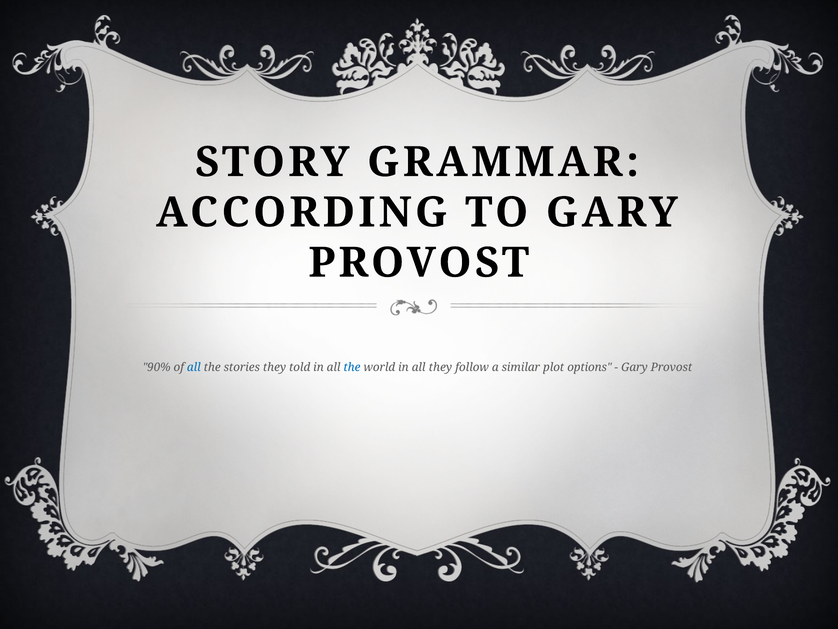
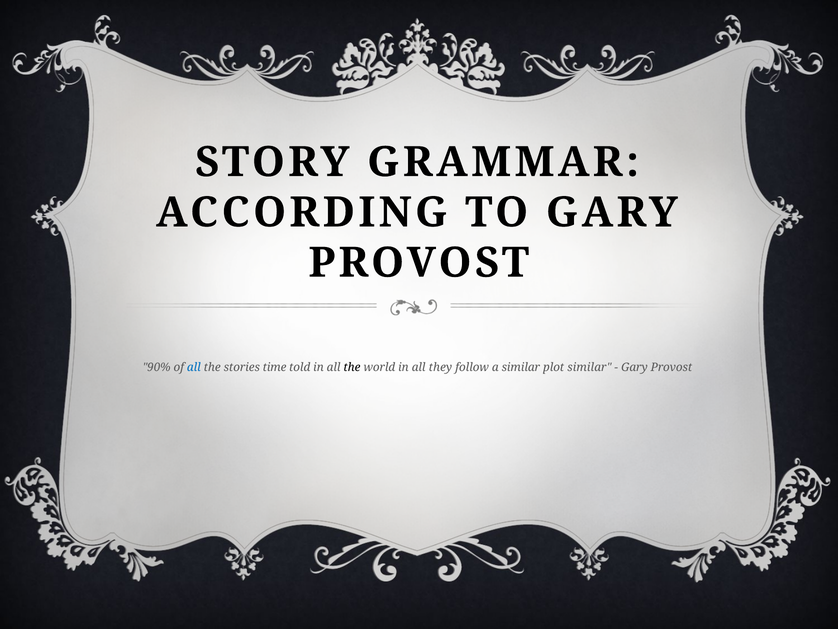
stories they: they -> time
the at (352, 367) colour: blue -> black
plot options: options -> similar
